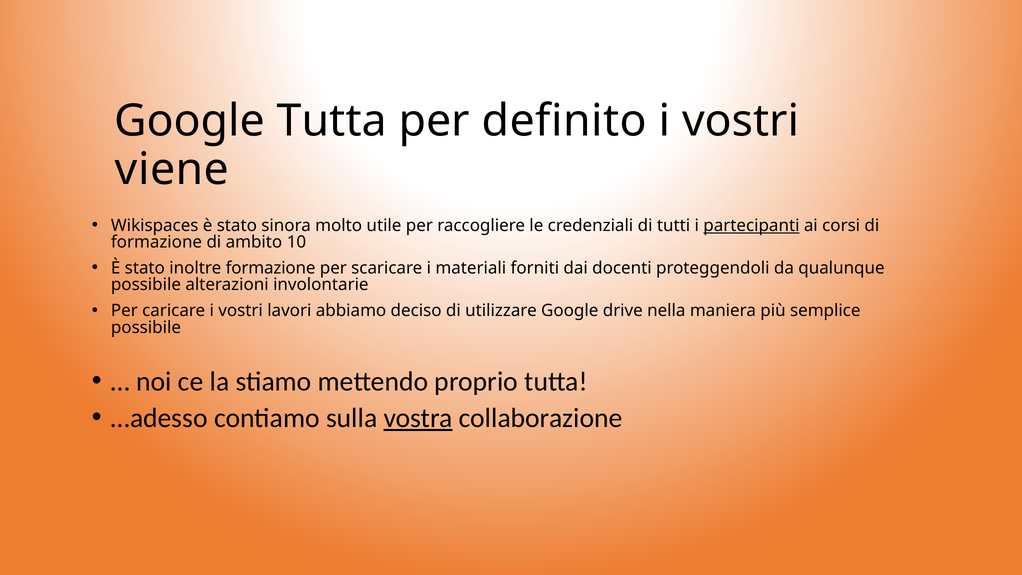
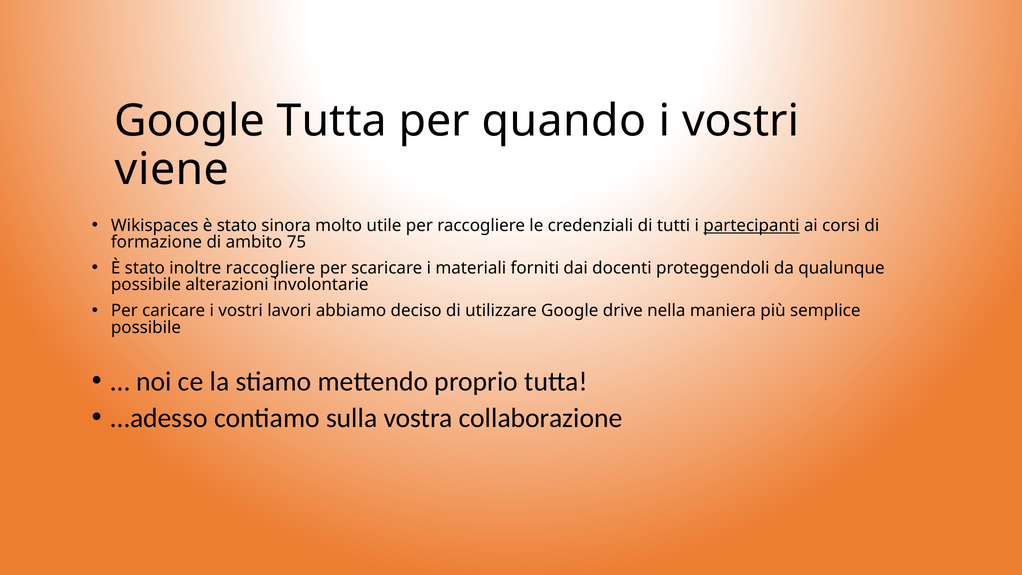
definito: definito -> quando
10: 10 -> 75
inoltre formazione: formazione -> raccogliere
vostra underline: present -> none
